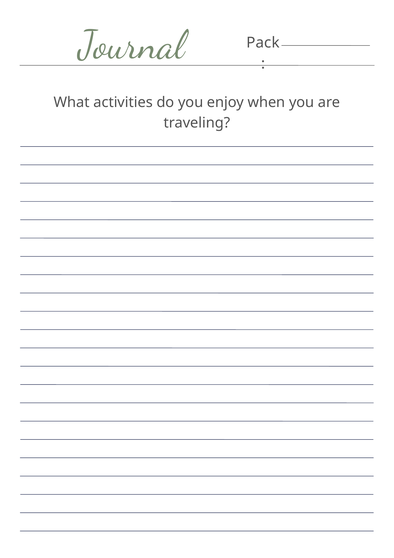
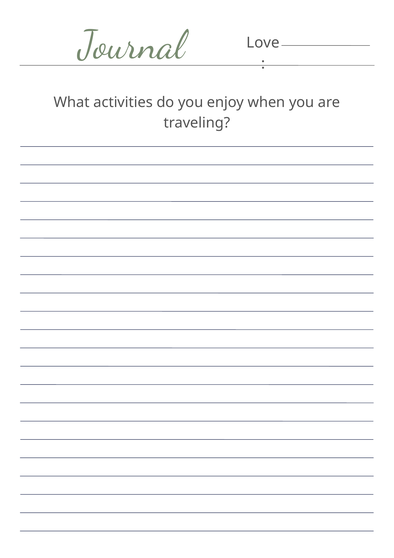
Pack: Pack -> Love
